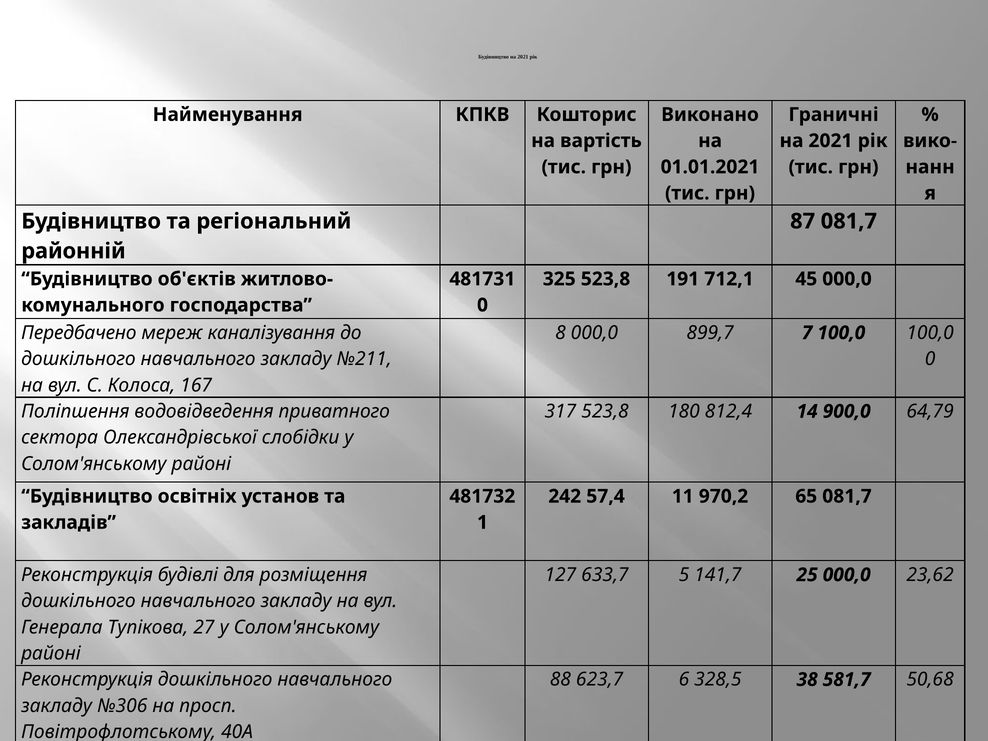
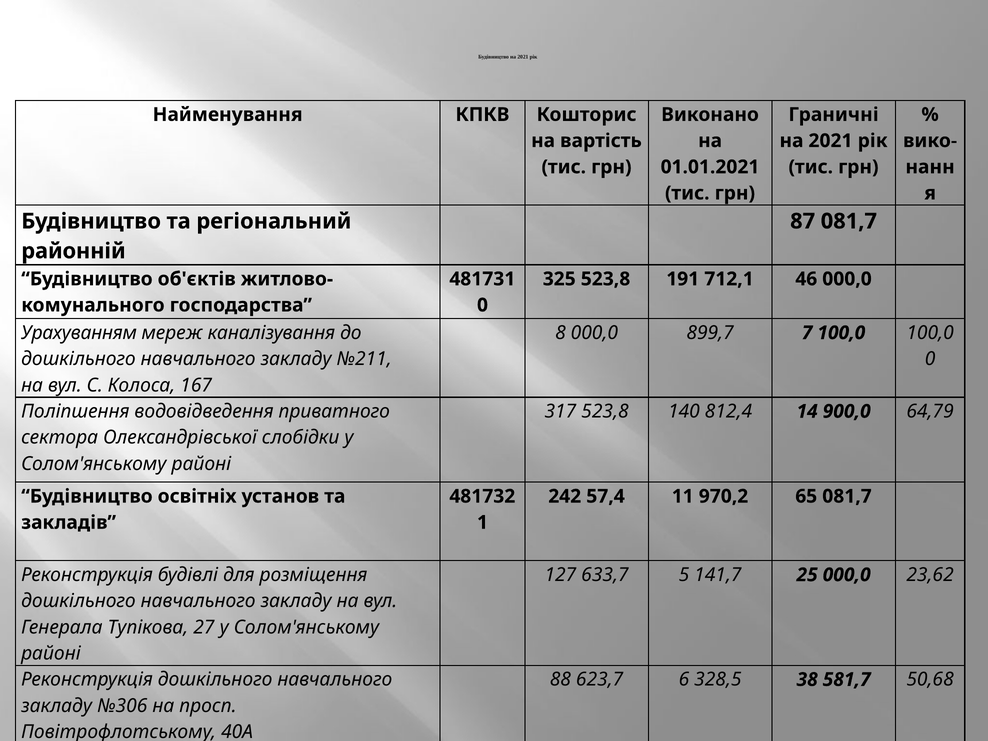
45: 45 -> 46
Передбачено: Передбачено -> Урахуванням
180: 180 -> 140
